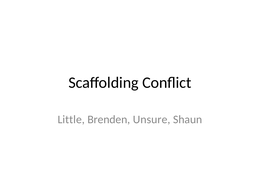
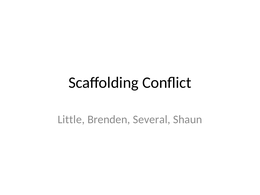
Unsure: Unsure -> Several
